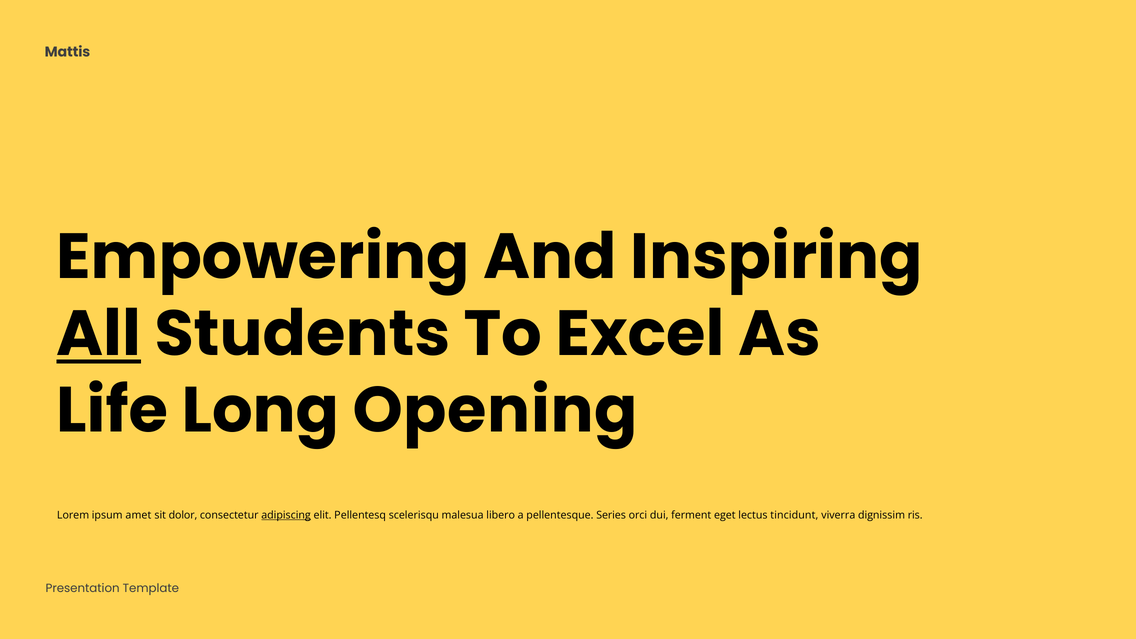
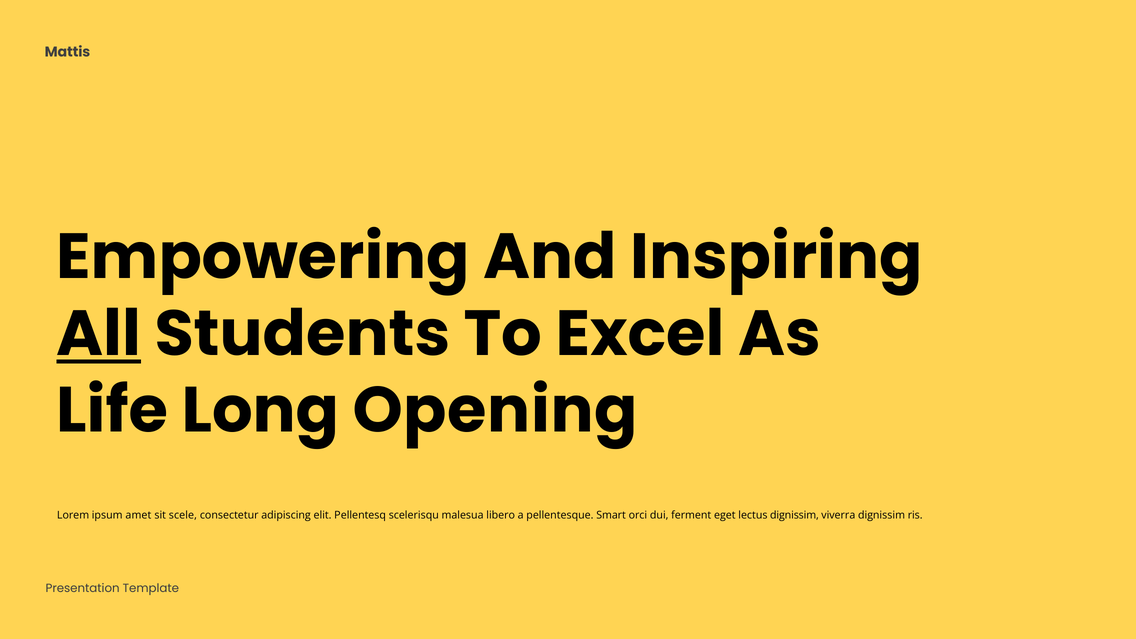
dolor: dolor -> scele
adipiscing underline: present -> none
Series: Series -> Smart
lectus tincidunt: tincidunt -> dignissim
